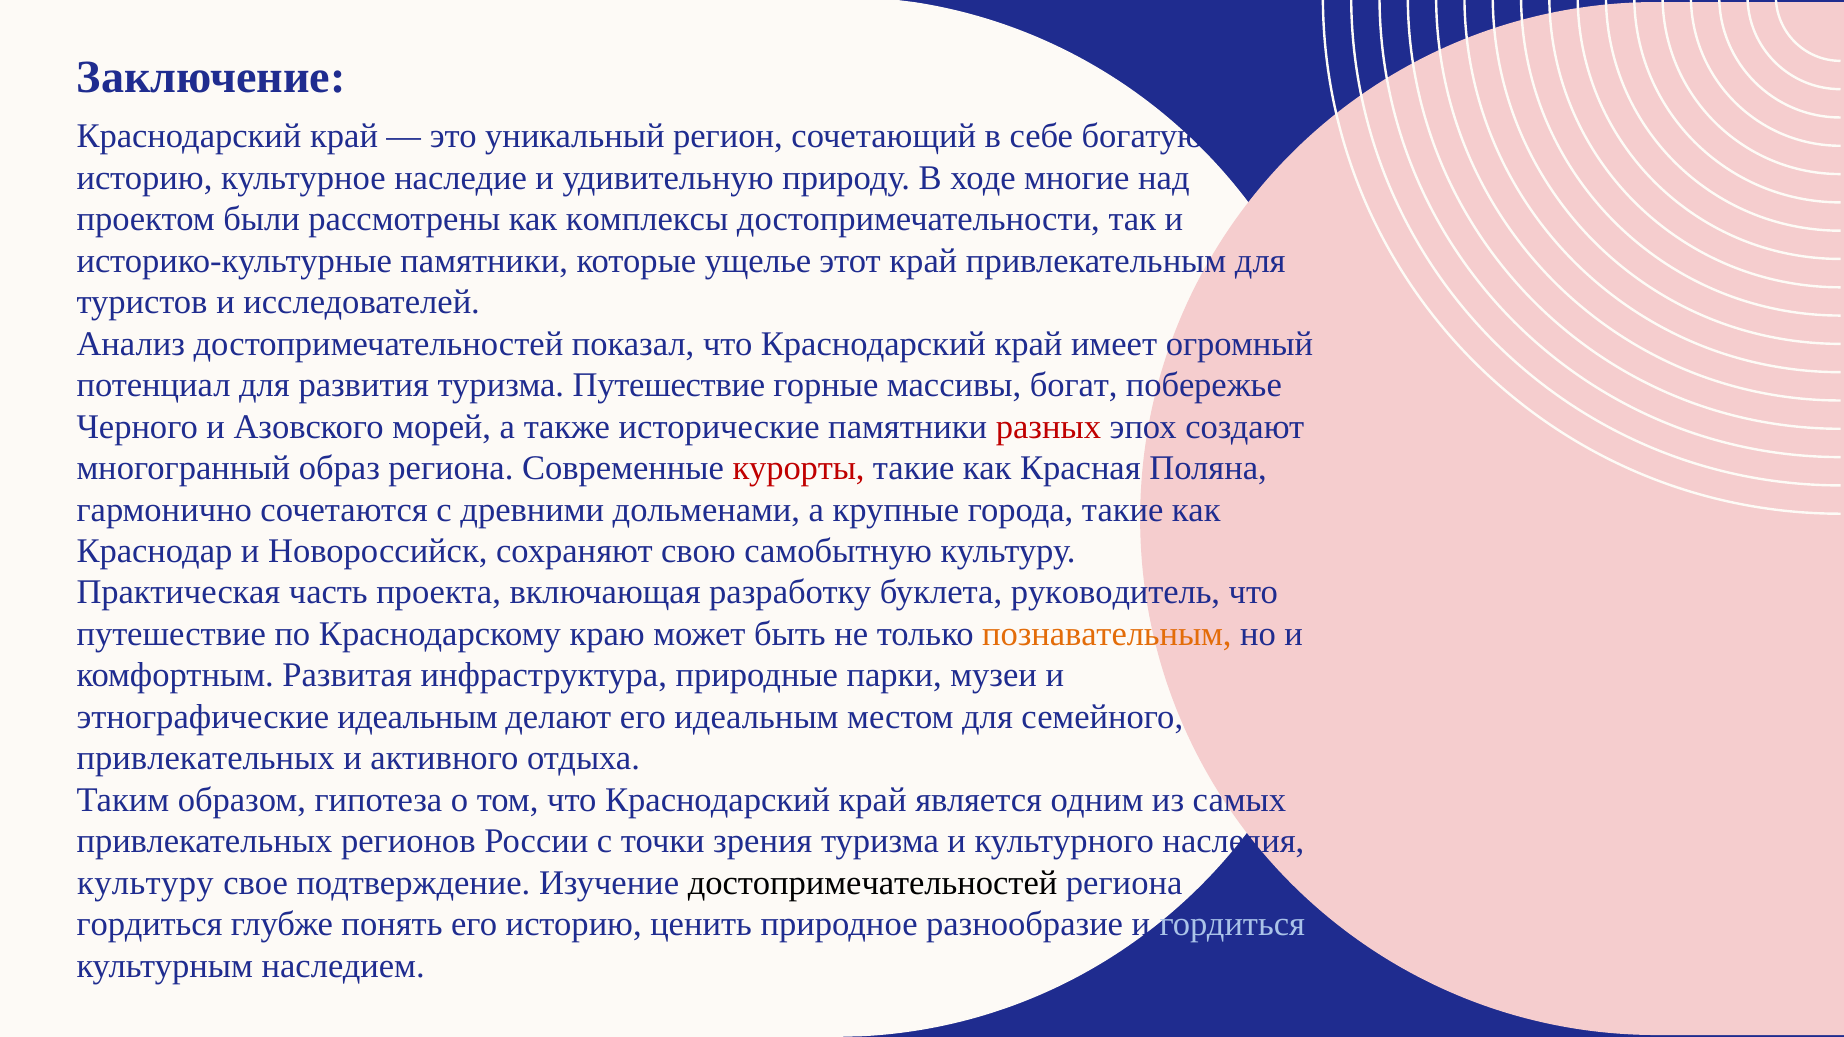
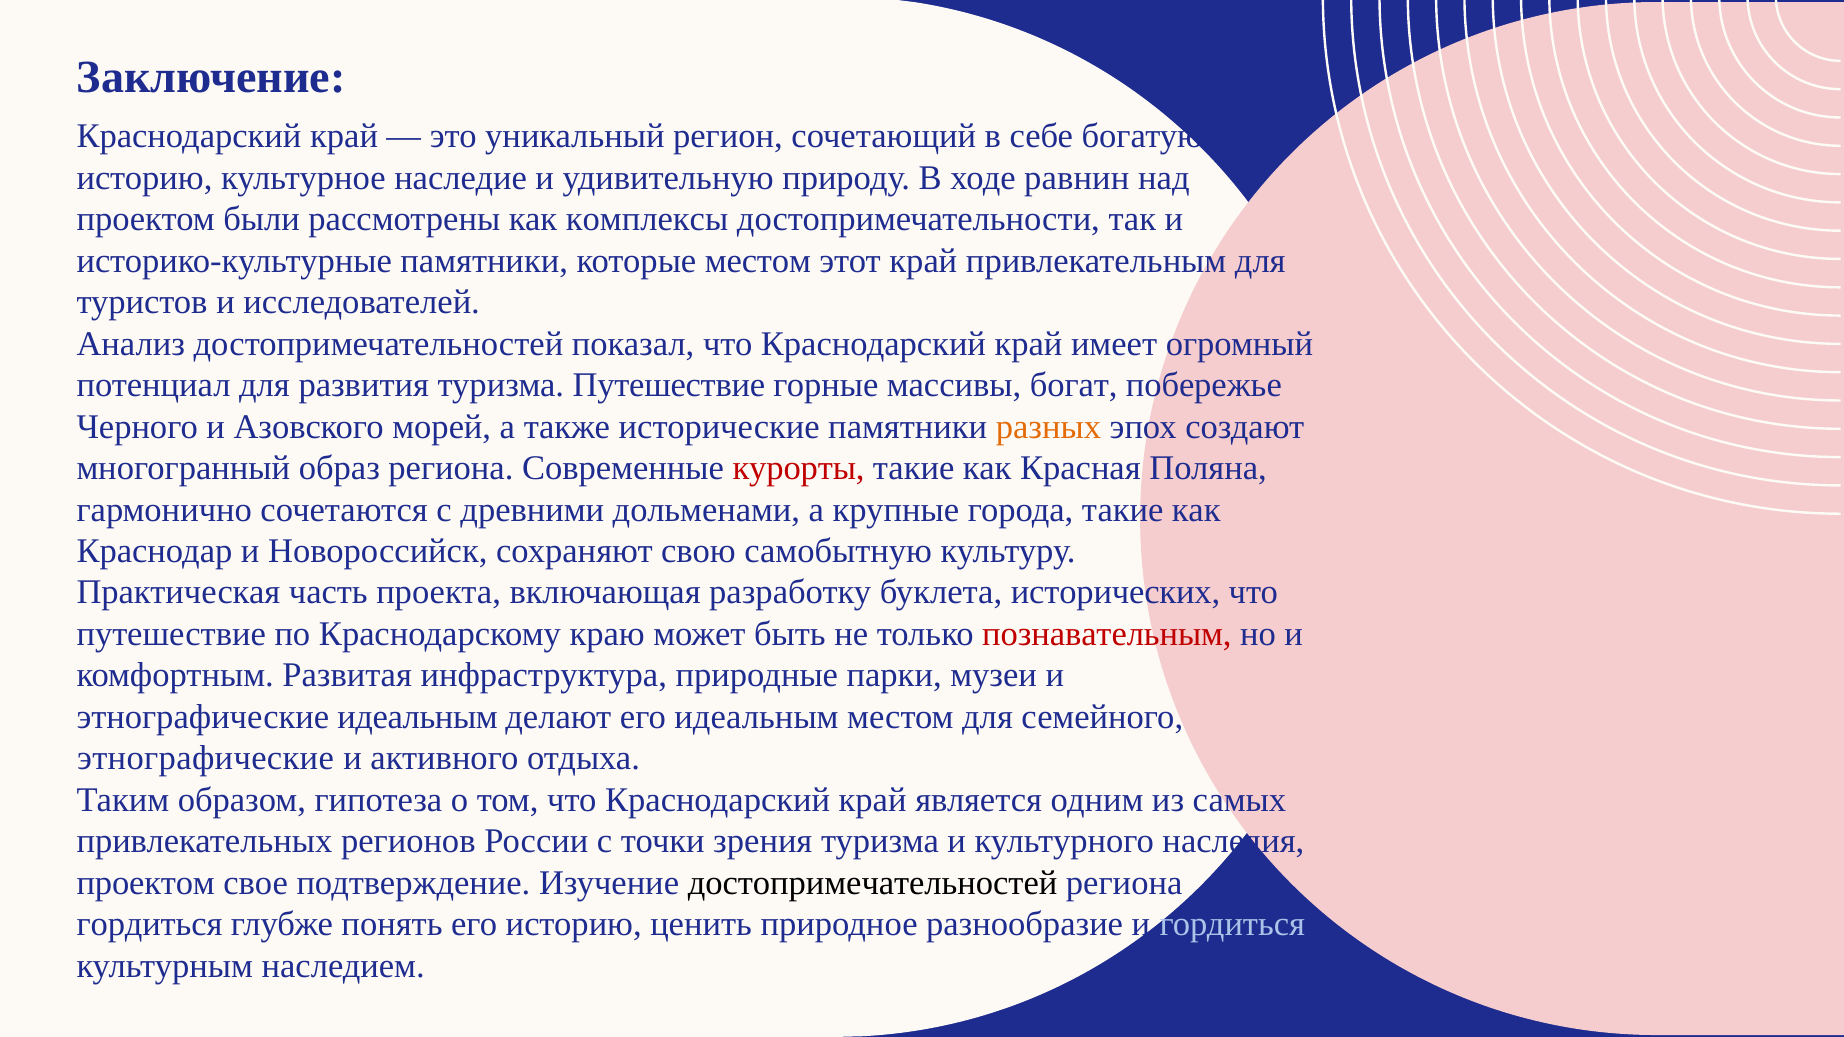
многие: многие -> равнин
которые ущелье: ущелье -> местом
разных colour: red -> orange
руководитель: руководитель -> исторических
познавательным colour: orange -> red
привлекательных at (206, 759): привлекательных -> этнографические
культуру at (145, 883): культуру -> проектом
